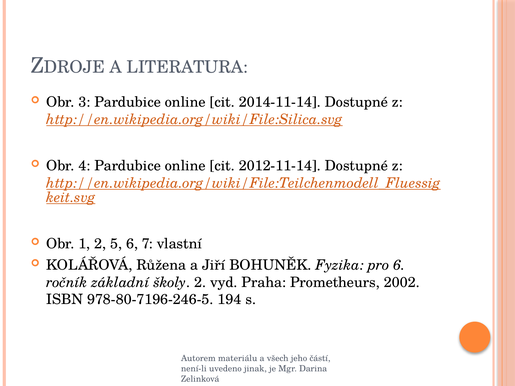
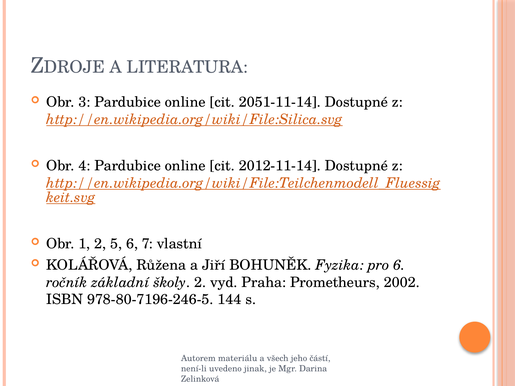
2014-11-14: 2014-11-14 -> 2051-11-14
194: 194 -> 144
